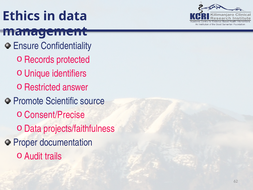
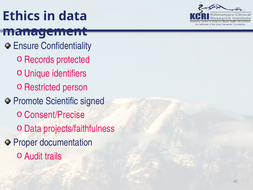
answer: answer -> person
source: source -> signed
